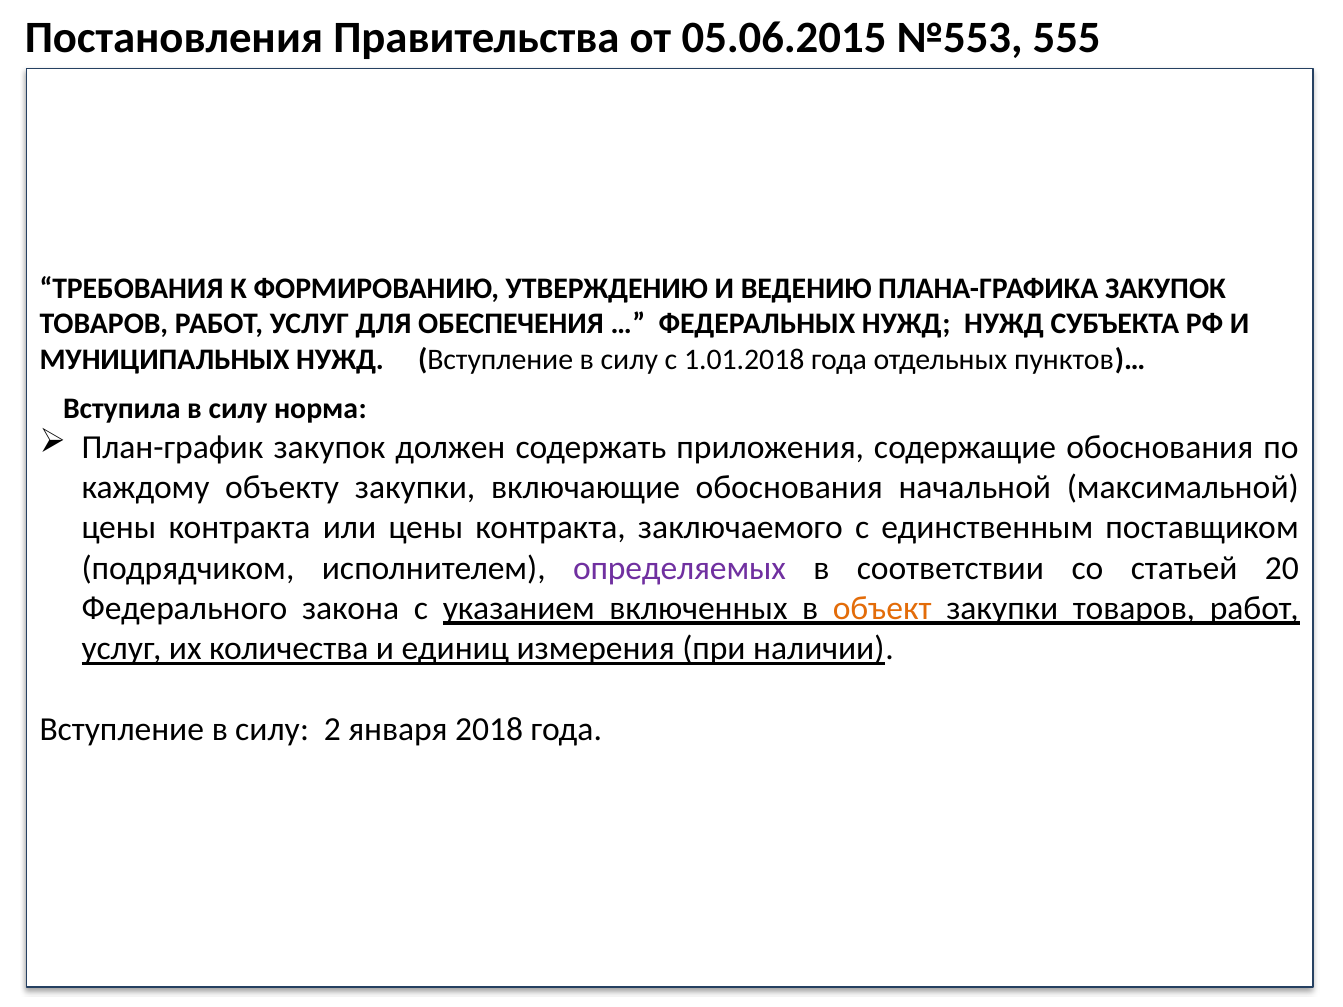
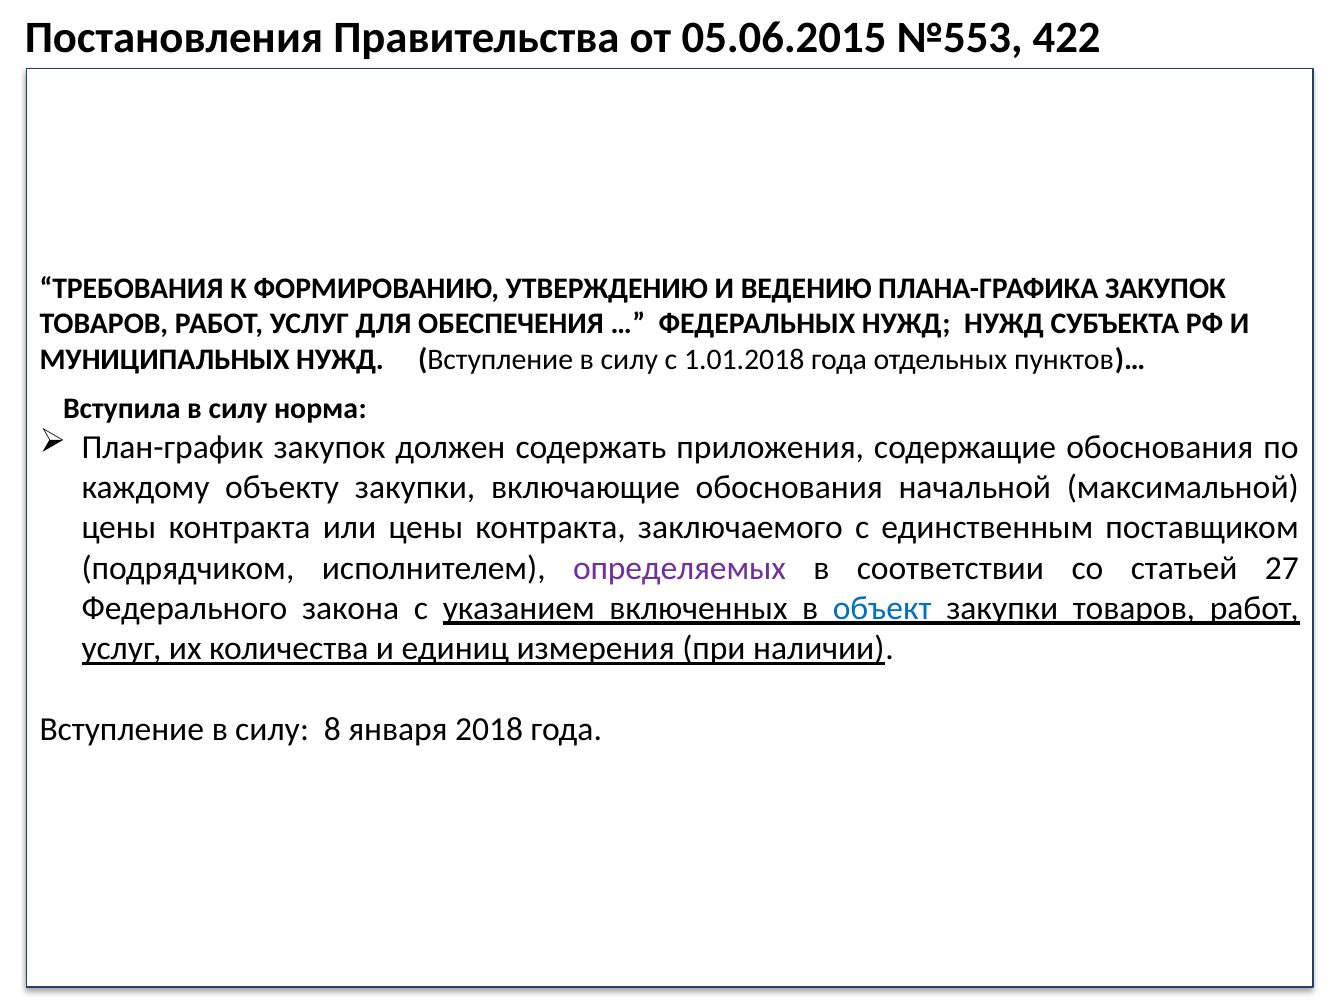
555: 555 -> 422
20: 20 -> 27
объект colour: orange -> blue
2: 2 -> 8
